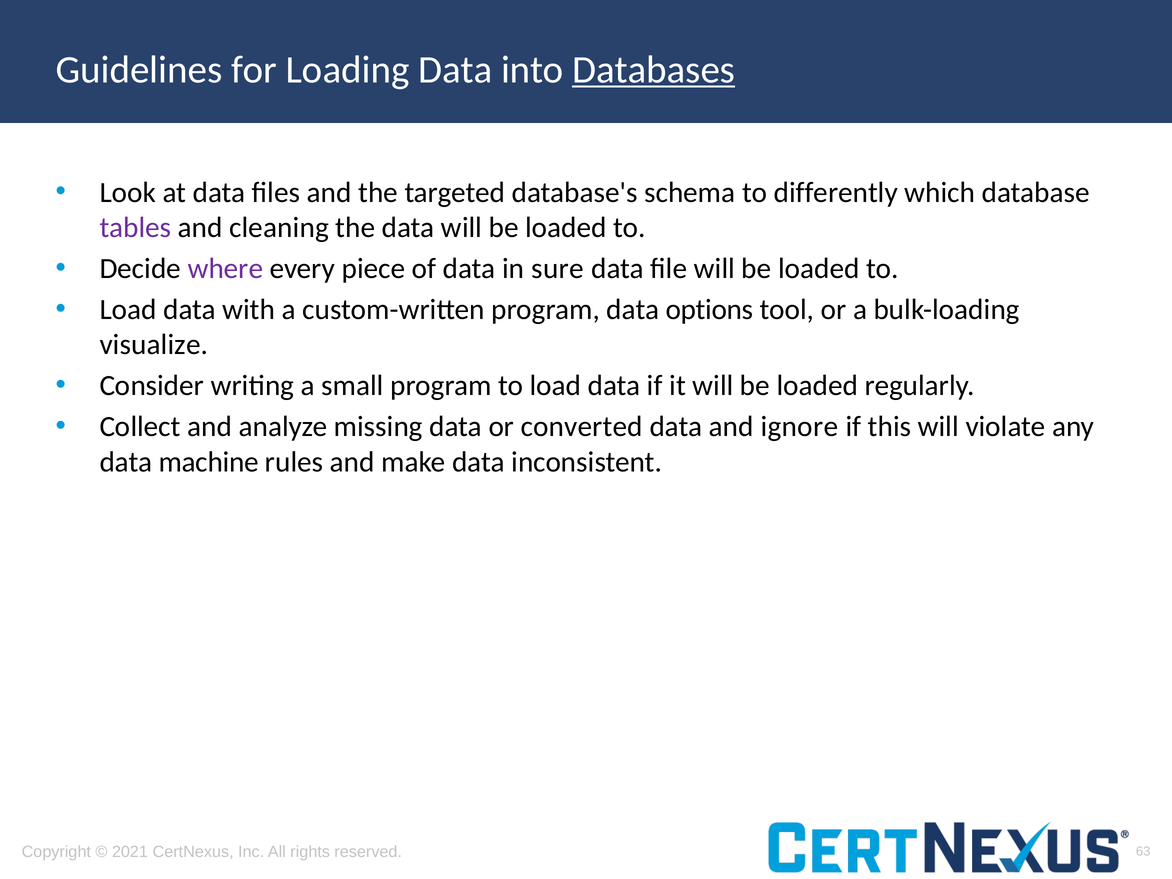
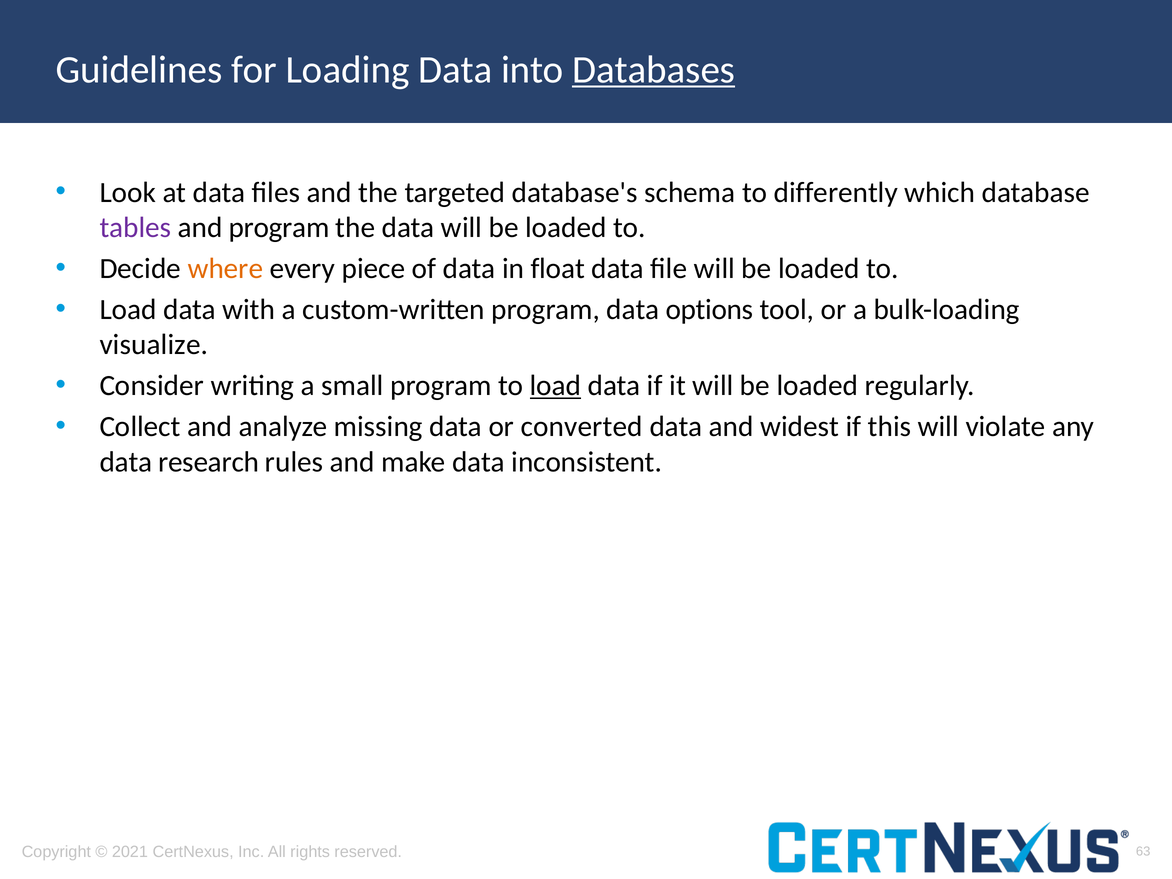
and cleaning: cleaning -> program
where colour: purple -> orange
sure: sure -> float
load at (556, 386) underline: none -> present
ignore: ignore -> widest
machine: machine -> research
